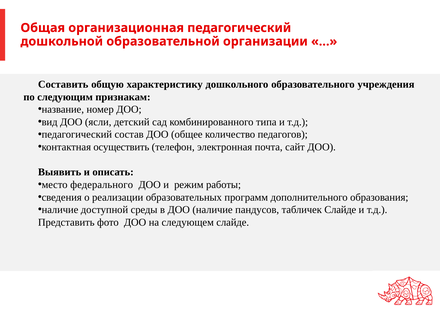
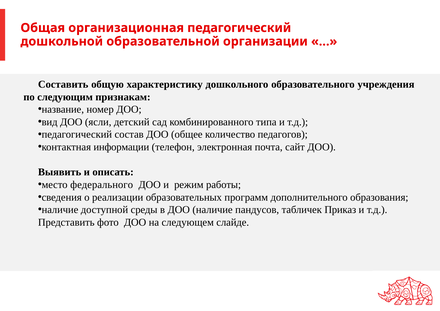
осуществить: осуществить -> информации
табличек Слайде: Слайде -> Приказ
